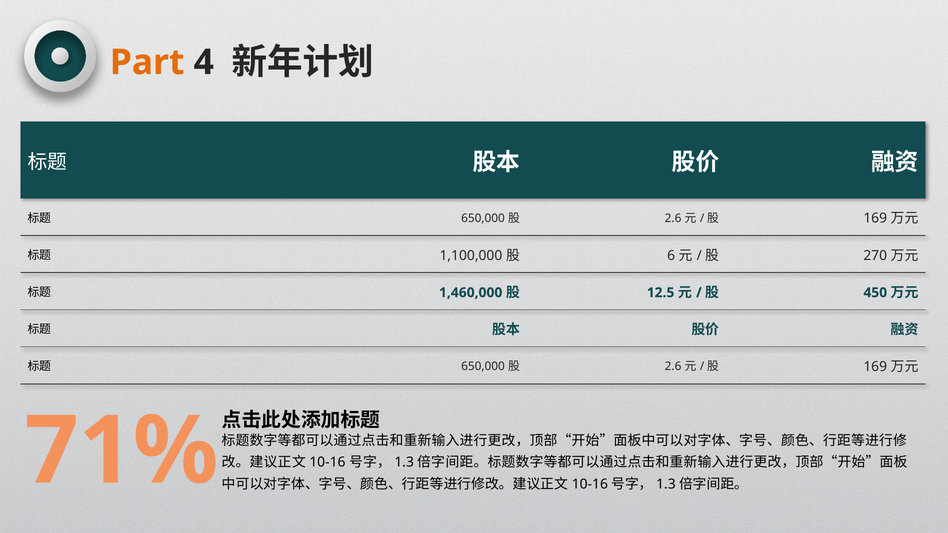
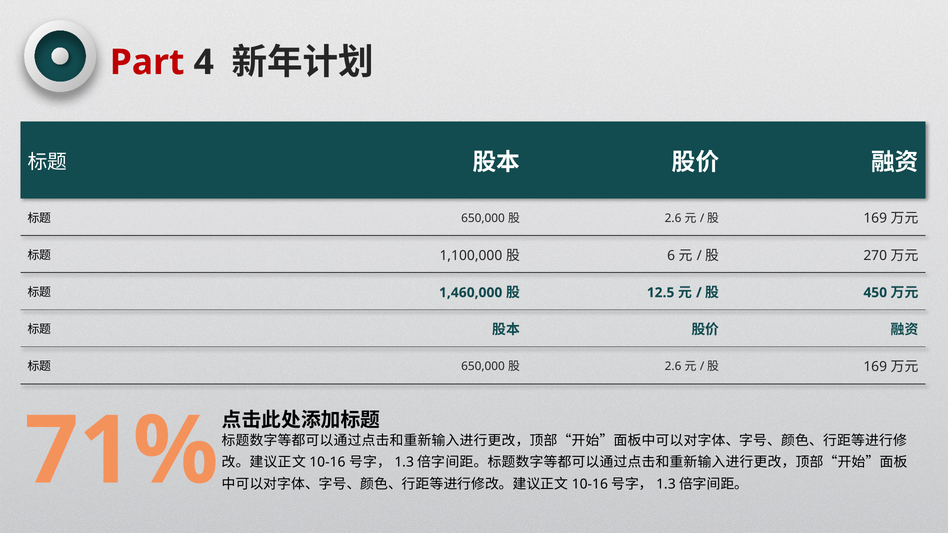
Part colour: orange -> red
